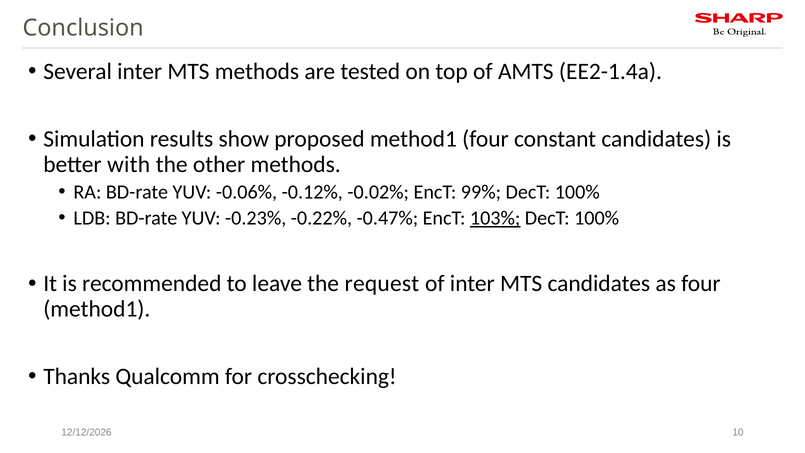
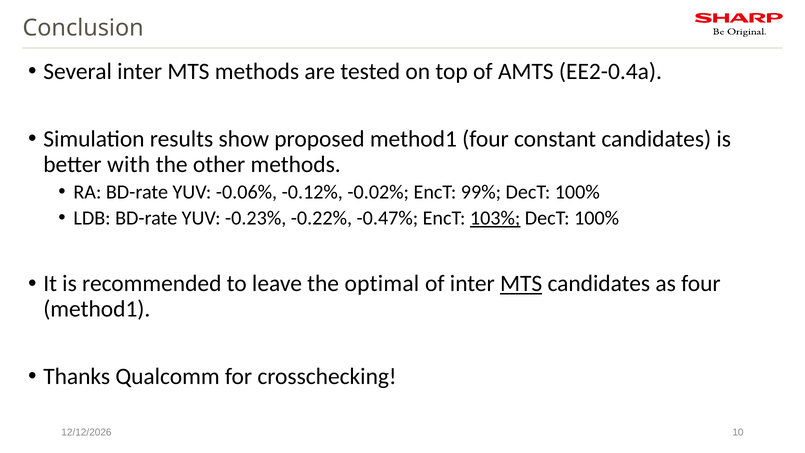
EE2-1.4a: EE2-1.4a -> EE2-0.4a
request: request -> optimal
MTS at (521, 284) underline: none -> present
